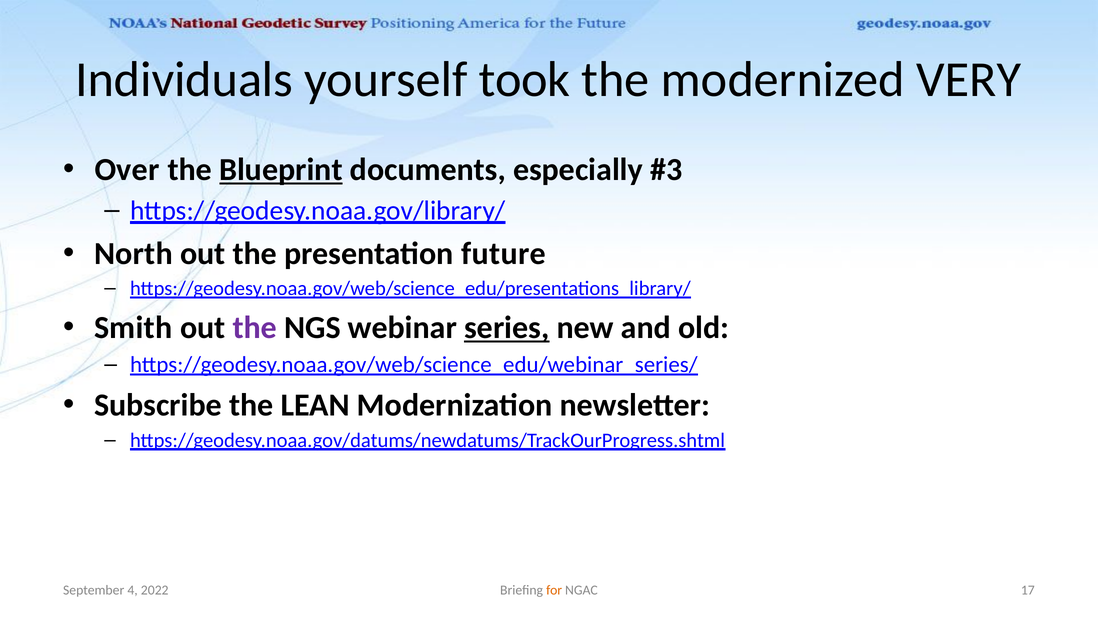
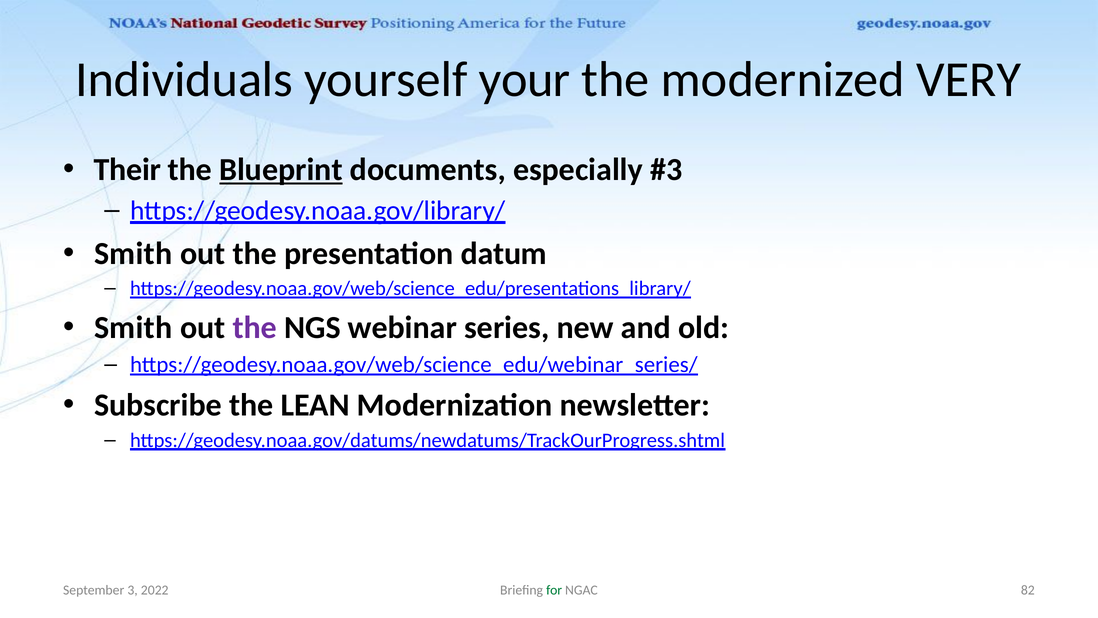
took: took -> your
Over: Over -> Their
North at (133, 254): North -> Smith
future: future -> datum
series underline: present -> none
4: 4 -> 3
for colour: orange -> green
17: 17 -> 82
